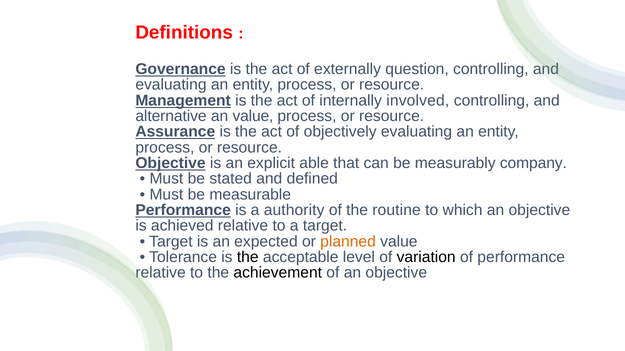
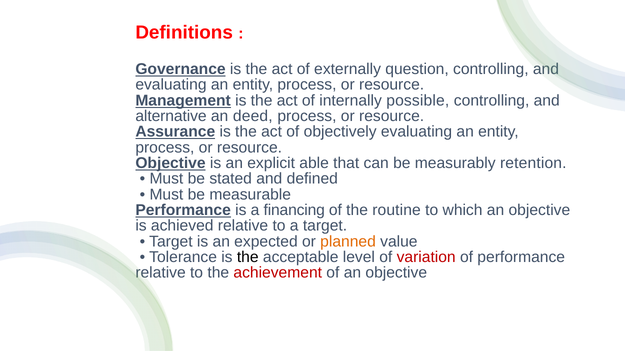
involved: involved -> possible
an value: value -> deed
company: company -> retention
authority: authority -> financing
variation colour: black -> red
achievement colour: black -> red
